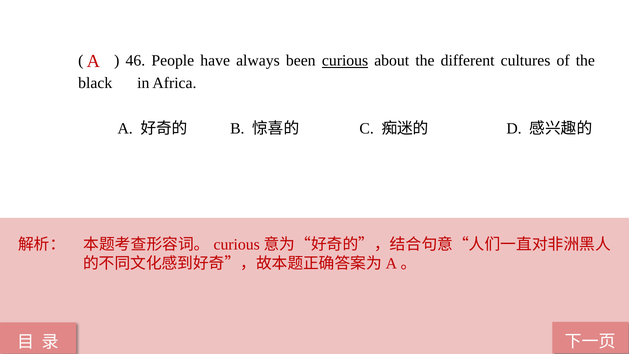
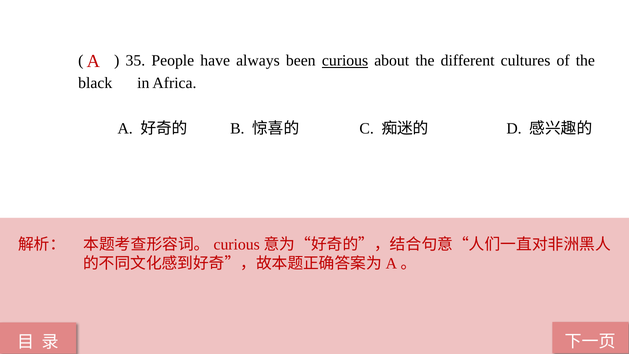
46: 46 -> 35
